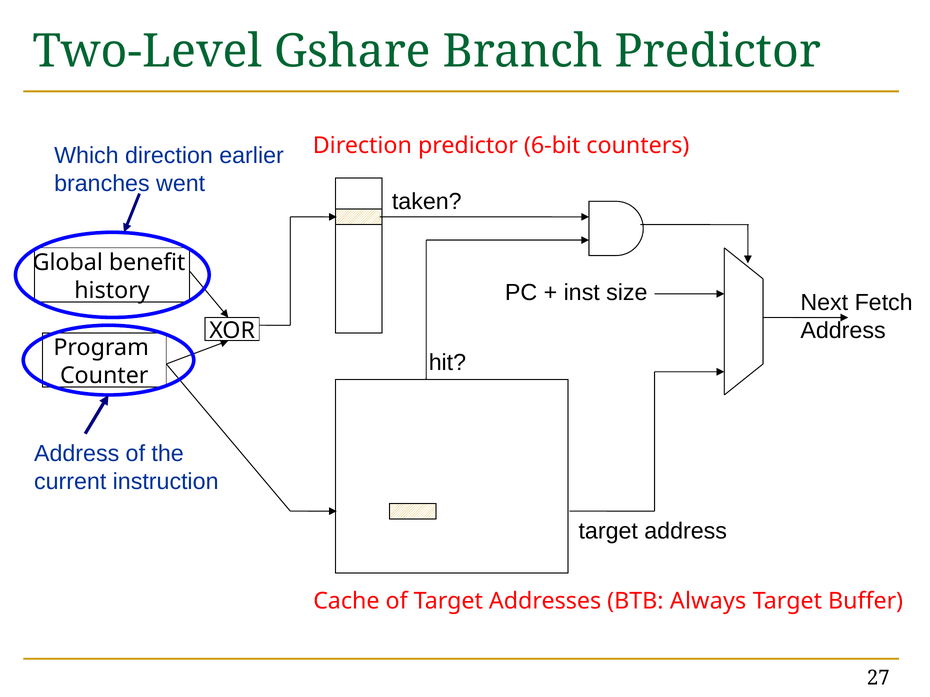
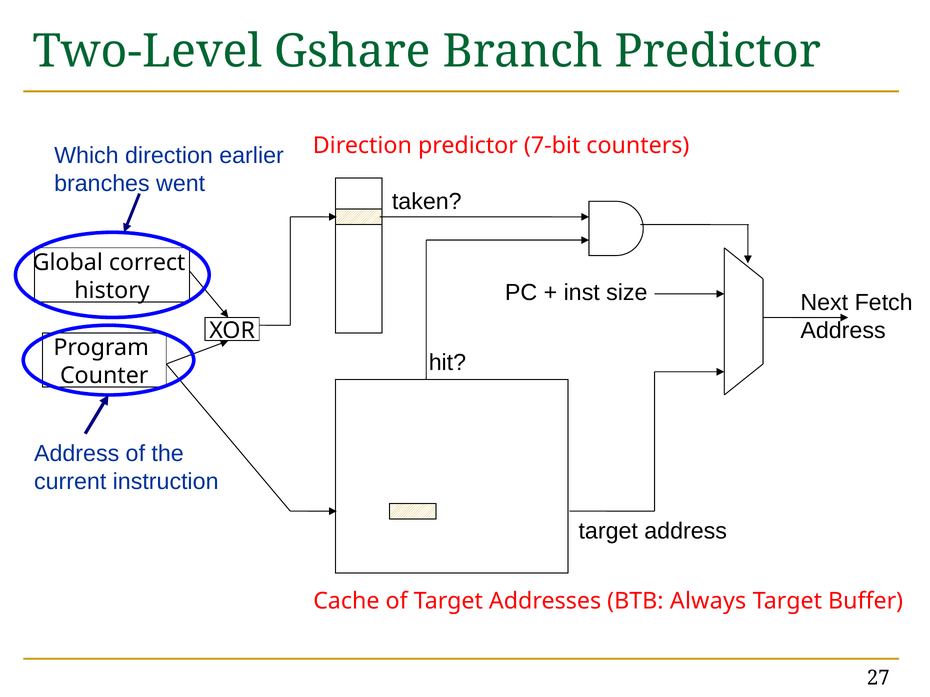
6-bit: 6-bit -> 7-bit
benefit: benefit -> correct
